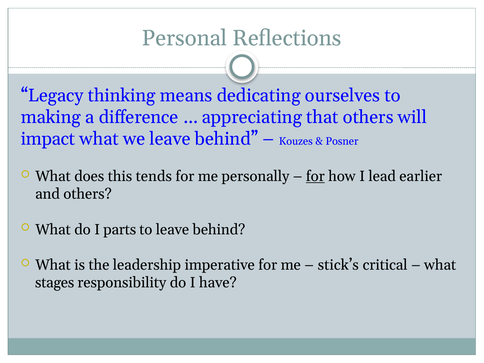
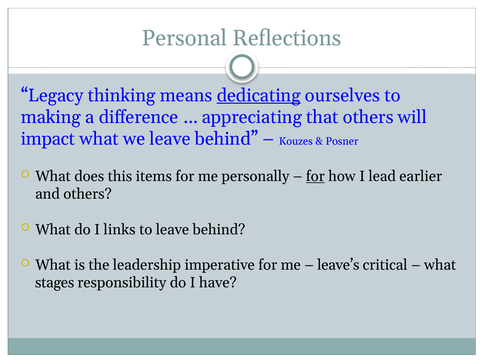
dedicating underline: none -> present
tends: tends -> items
parts: parts -> links
stick’s: stick’s -> leave’s
